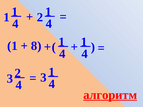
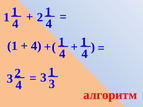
8 at (36, 46): 8 -> 4
4 at (52, 84): 4 -> 3
алгоритм underline: present -> none
